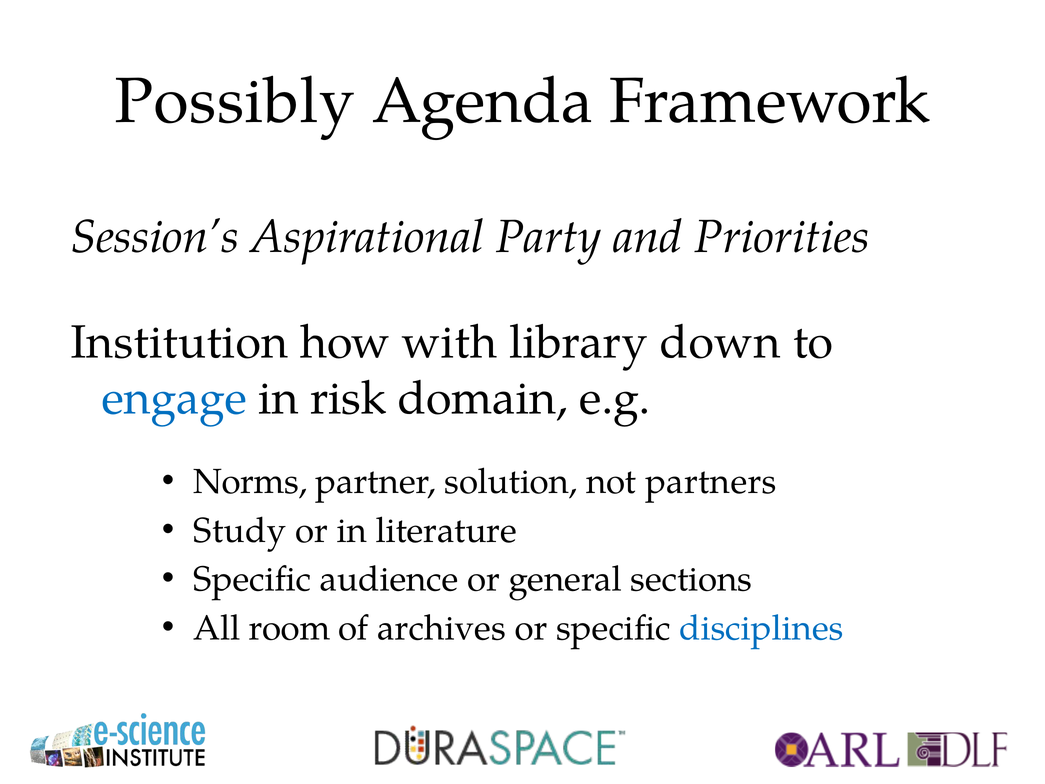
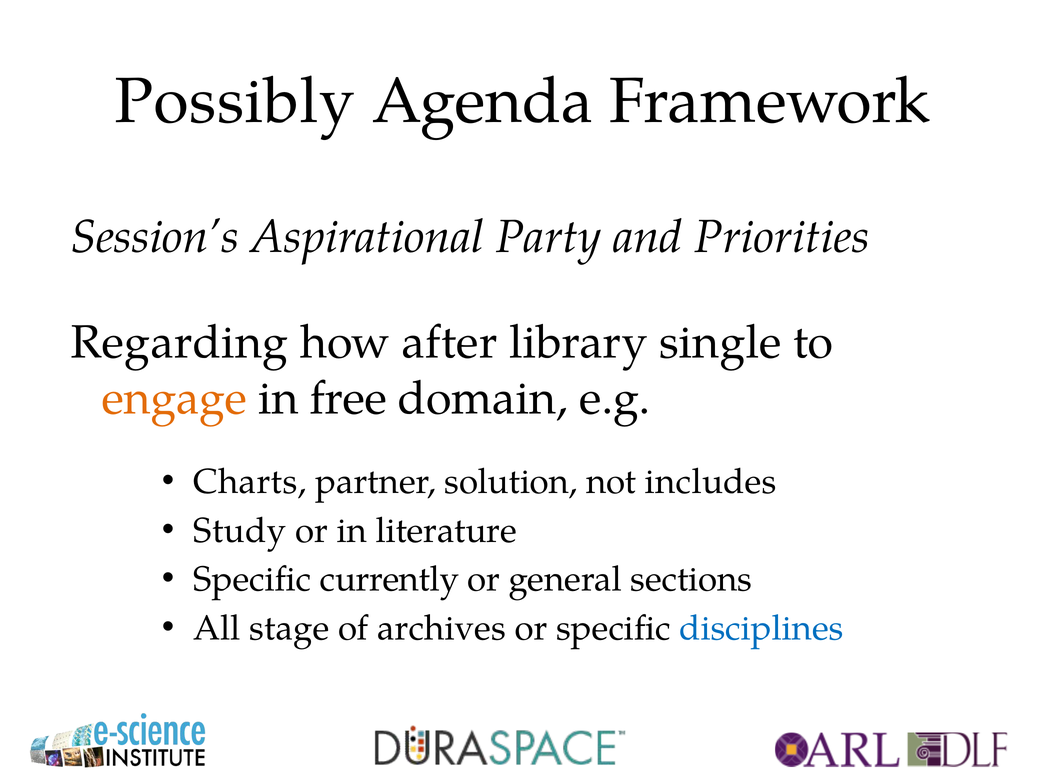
Institution: Institution -> Regarding
with: with -> after
down: down -> single
engage colour: blue -> orange
risk: risk -> free
Norms: Norms -> Charts
partners: partners -> includes
audience: audience -> currently
room: room -> stage
